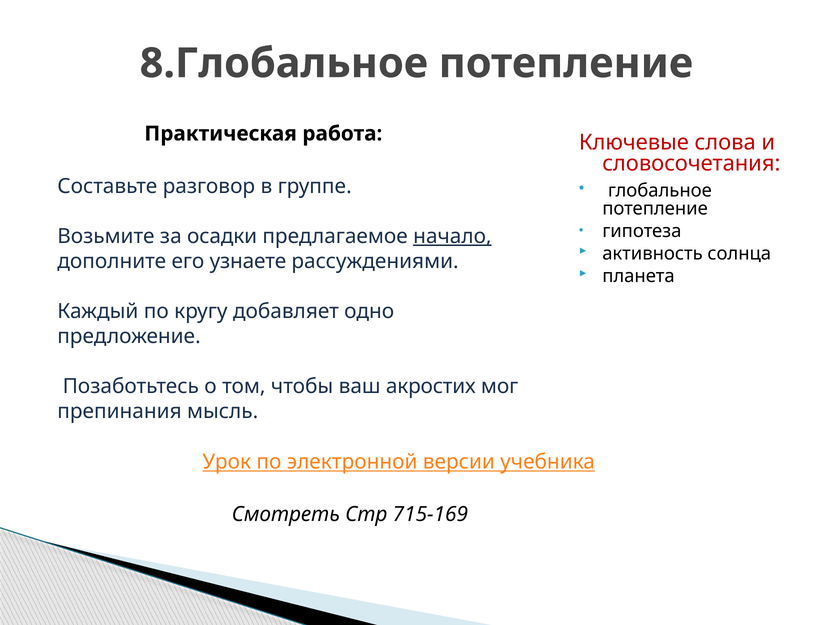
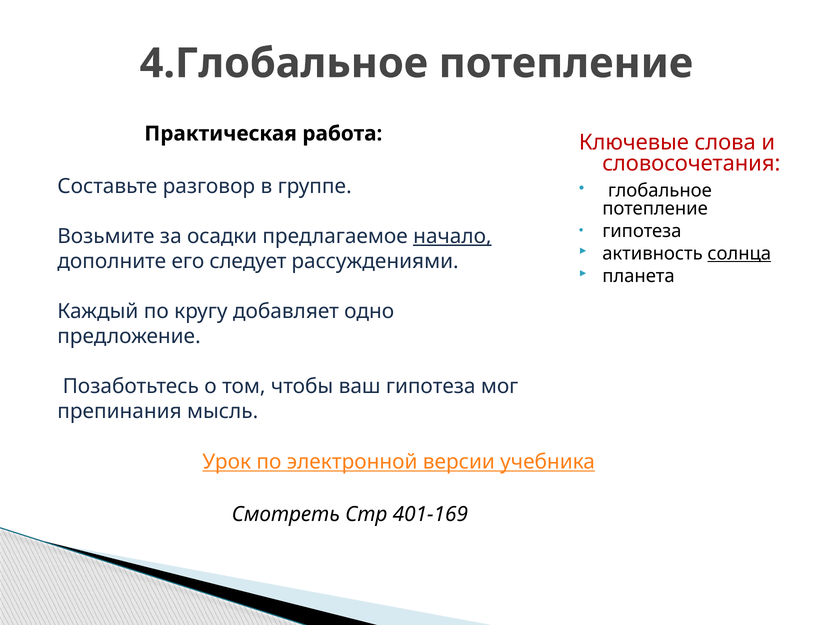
8.Глобальное: 8.Глобальное -> 4.Глобальное
солнца underline: none -> present
узнаете: узнаете -> следует
ваш акростих: акростих -> гипотеза
715-169: 715-169 -> 401-169
